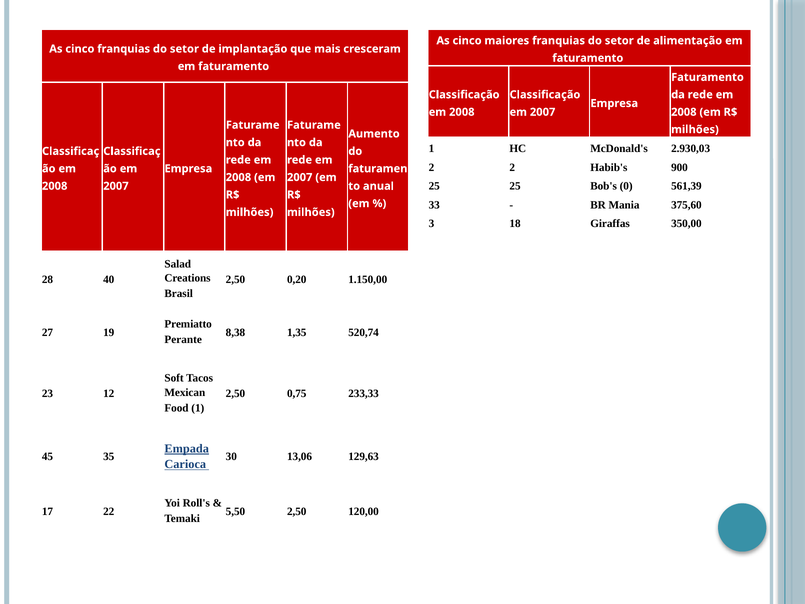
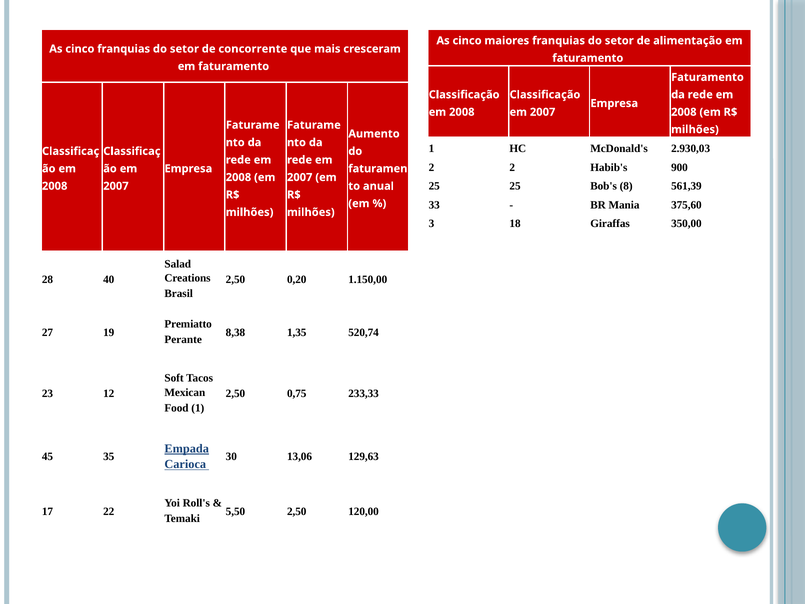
implantação: implantação -> concorrente
0: 0 -> 8
